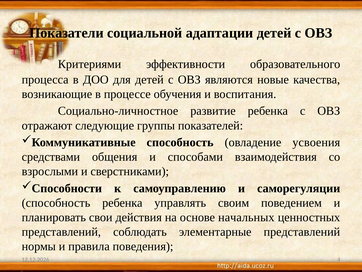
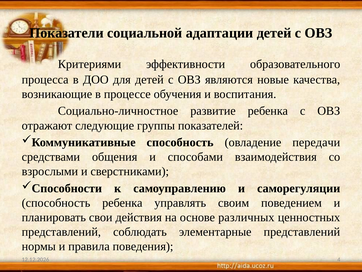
усвоения: усвоения -> передачи
начальных: начальных -> различных
